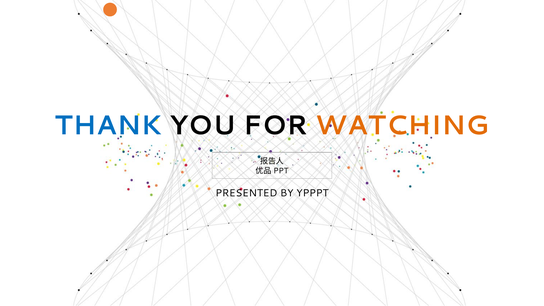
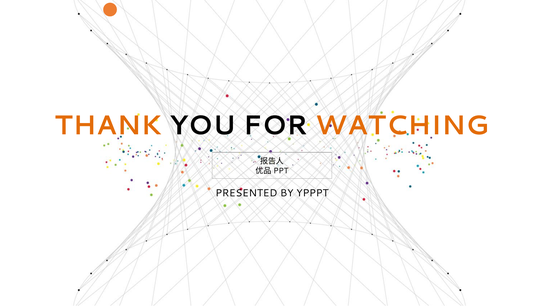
THANK colour: blue -> orange
